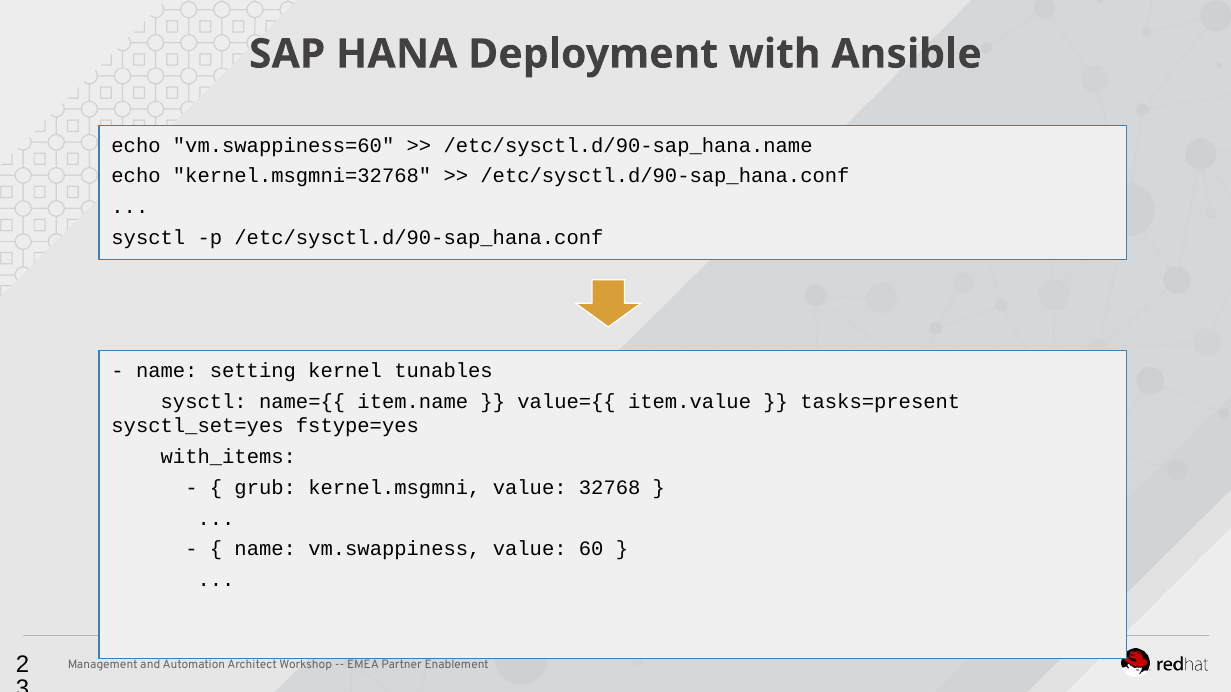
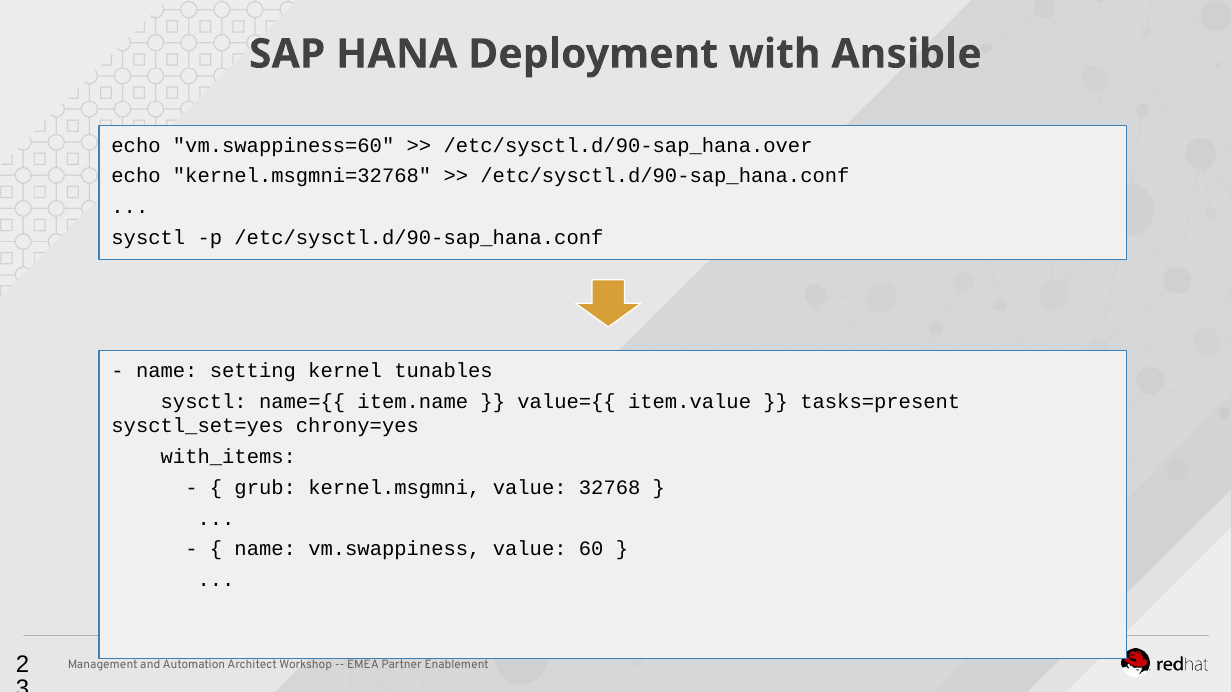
/etc/sysctl.d/90-sap_hana.name: /etc/sysctl.d/90-sap_hana.name -> /etc/sysctl.d/90-sap_hana.over
fstype=yes: fstype=yes -> chrony=yes
